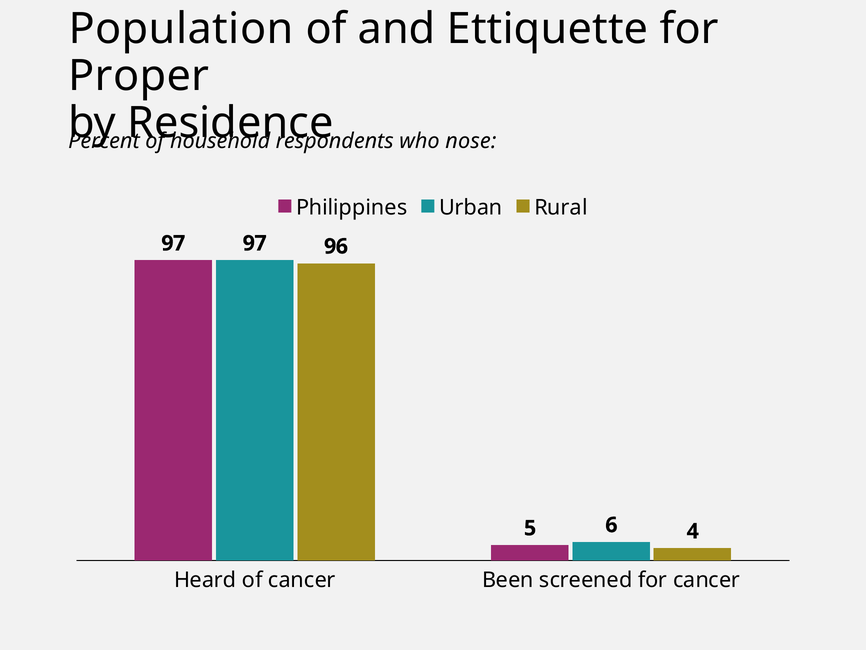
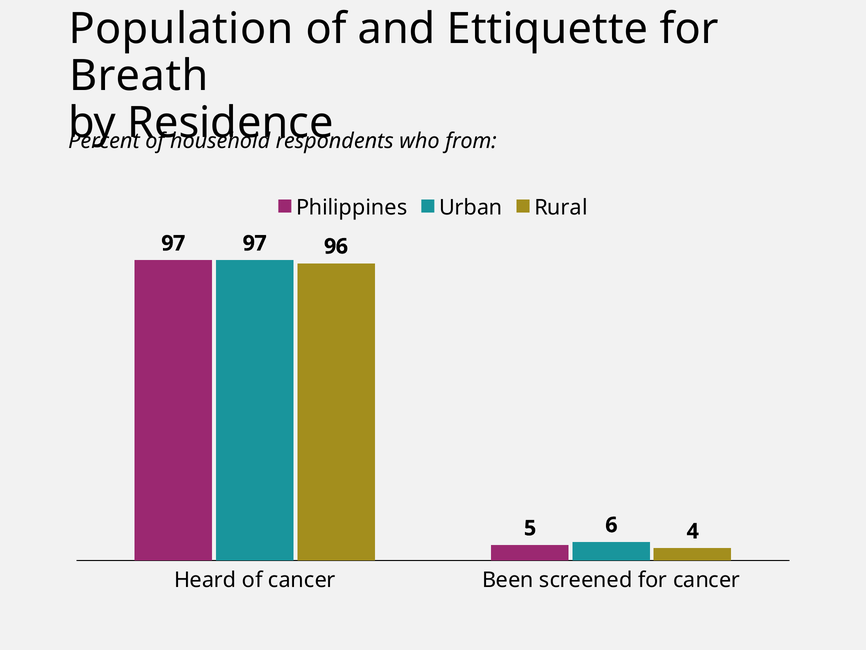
Proper: Proper -> Breath
nose: nose -> from
